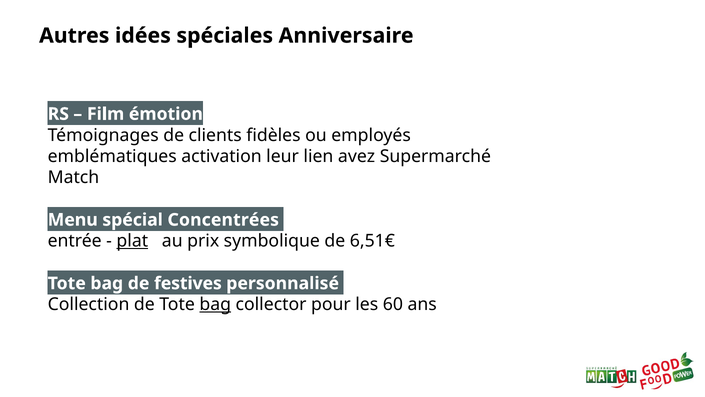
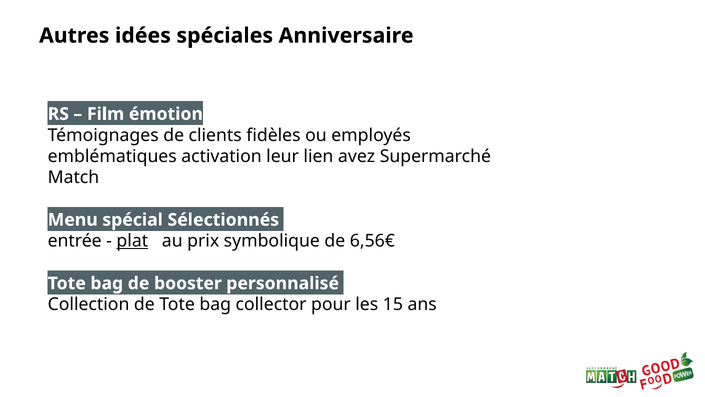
Concentrées: Concentrées -> Sélectionnés
6,51€: 6,51€ -> 6,56€
festives: festives -> booster
bag at (215, 304) underline: present -> none
60: 60 -> 15
